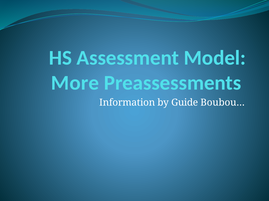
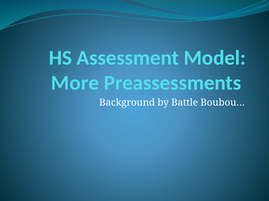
Information: Information -> Background
Guide: Guide -> Battle
